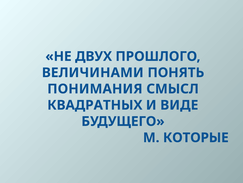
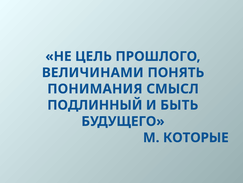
ДВУХ: ДВУХ -> ЦЕЛЬ
КВАДРАТНЫХ: КВАДРАТНЫХ -> ПОДЛИННЫЙ
ВИДЕ: ВИДЕ -> БЫТЬ
